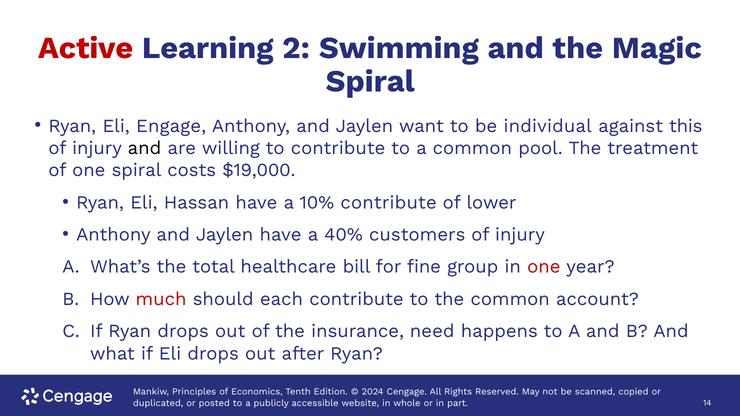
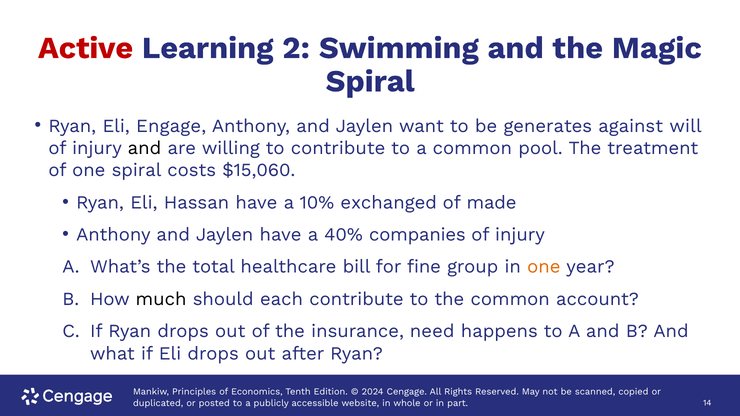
individual: individual -> generates
this: this -> will
$19,000: $19,000 -> $15,060
10% contribute: contribute -> exchanged
lower: lower -> made
customers: customers -> companies
one at (544, 267) colour: red -> orange
much colour: red -> black
